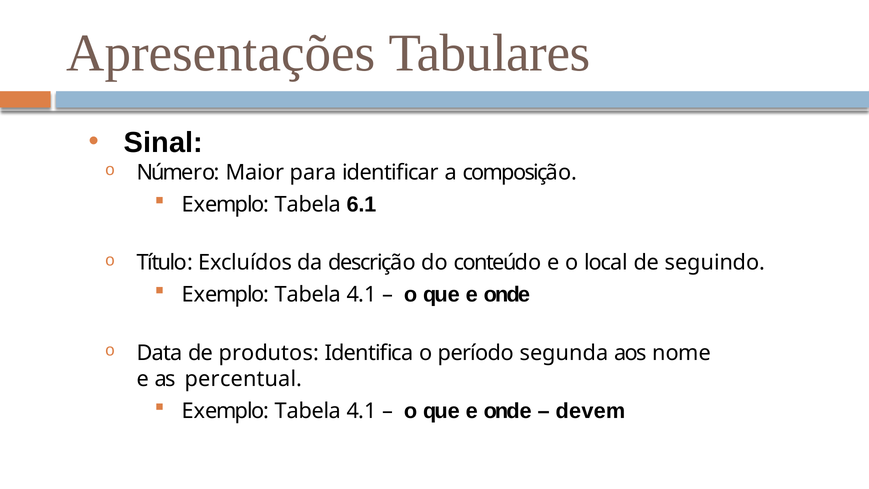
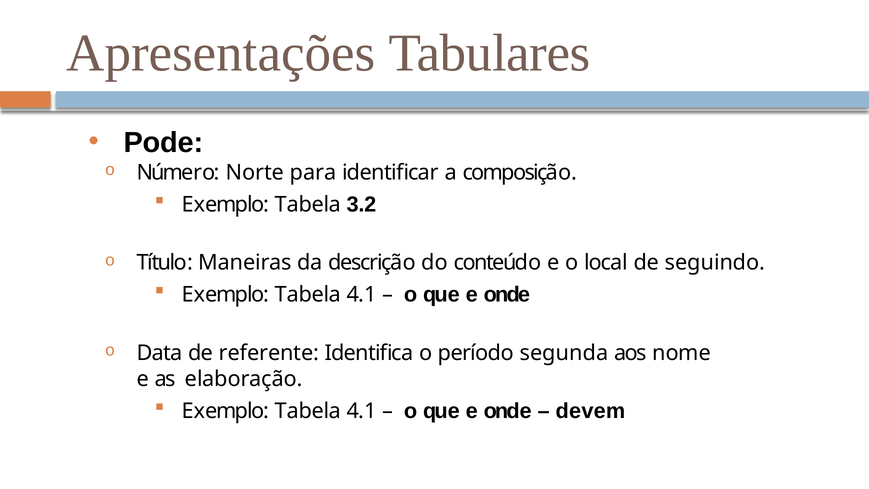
Sinal: Sinal -> Pode
Maior: Maior -> Norte
6.1: 6.1 -> 3.2
Excluídos: Excluídos -> Maneiras
produtos: produtos -> referente
percentual: percentual -> elaboração
